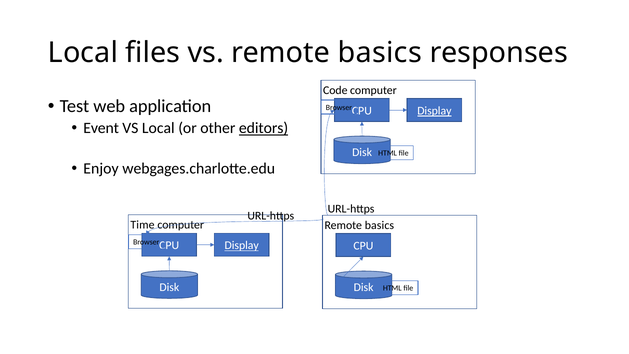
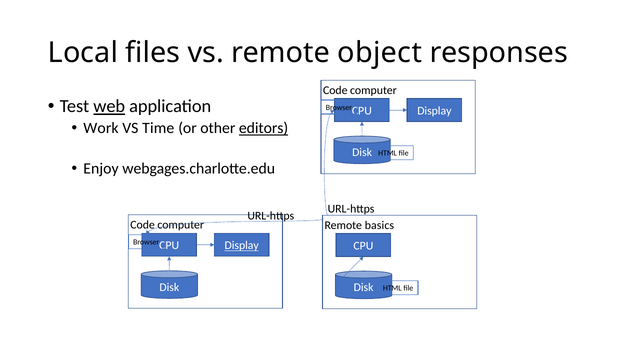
vs remote basics: basics -> object
web underline: none -> present
Display at (434, 111) underline: present -> none
Event: Event -> Work
VS Local: Local -> Time
Time at (142, 225): Time -> Code
